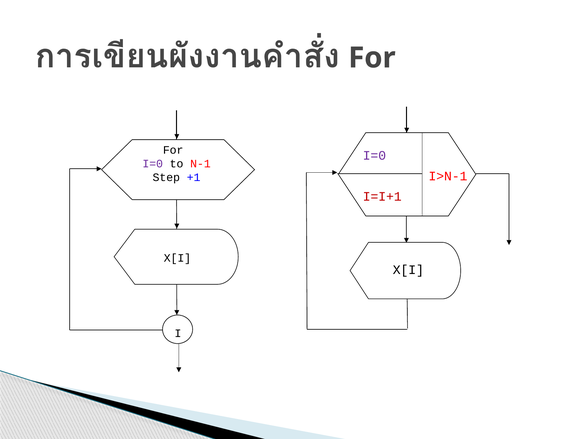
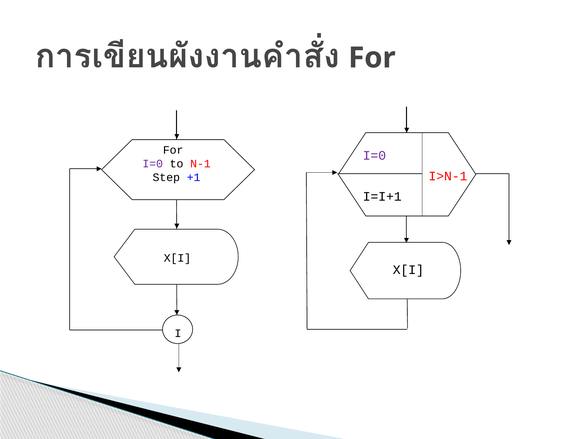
I=I+1 colour: red -> black
